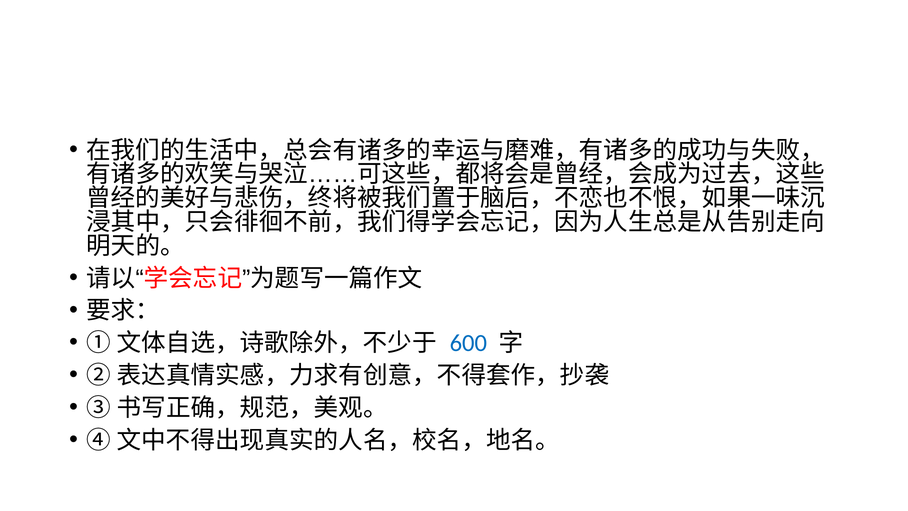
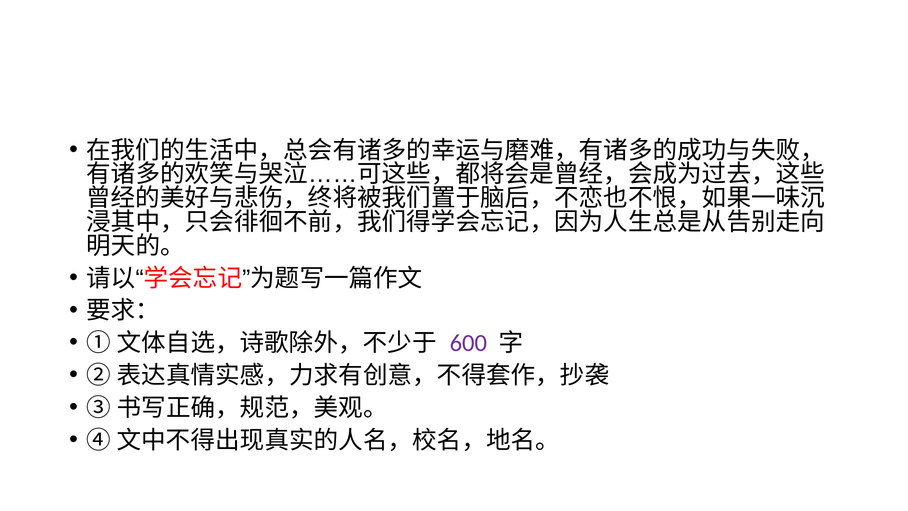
600 colour: blue -> purple
